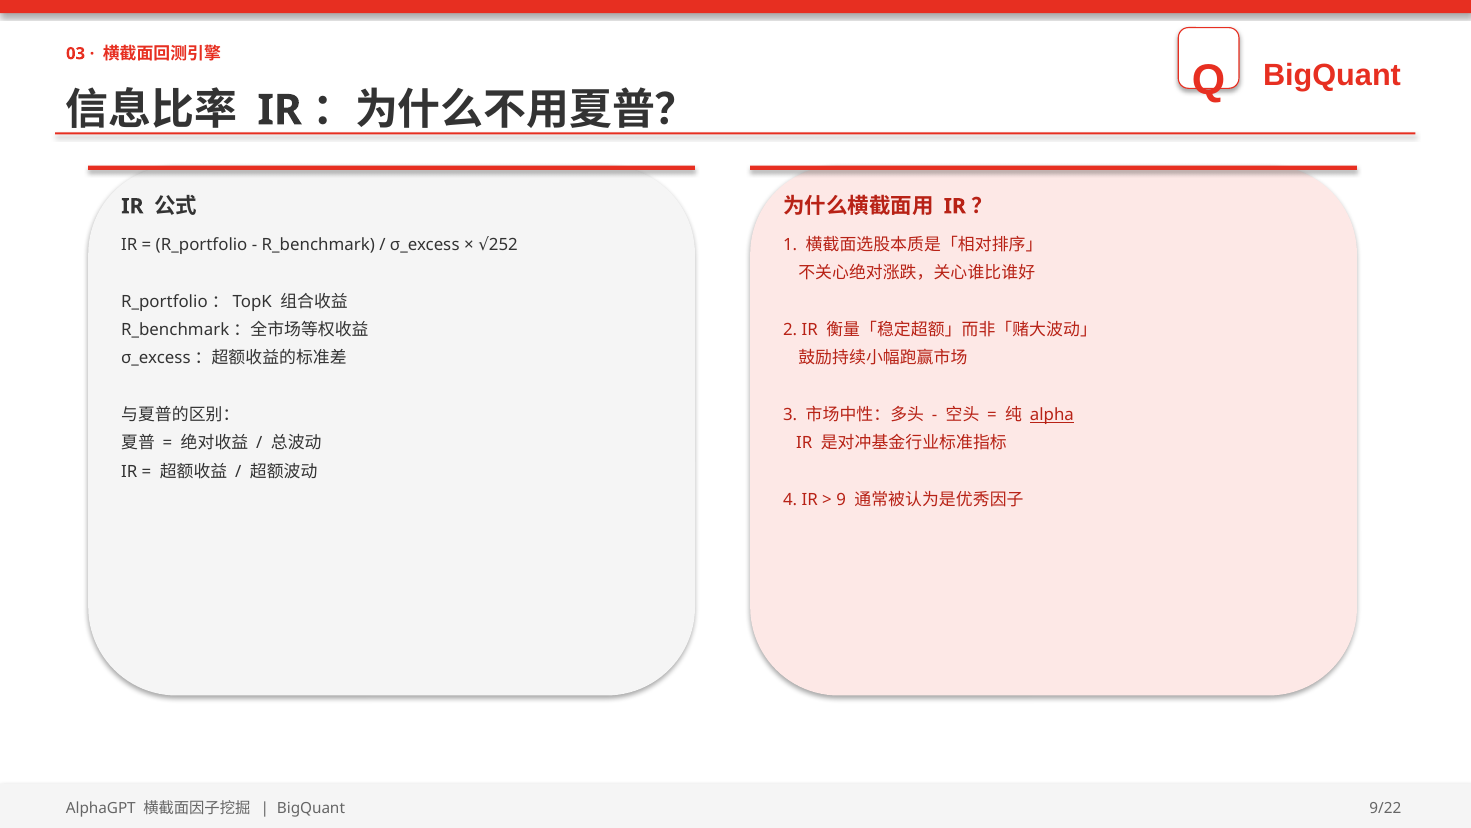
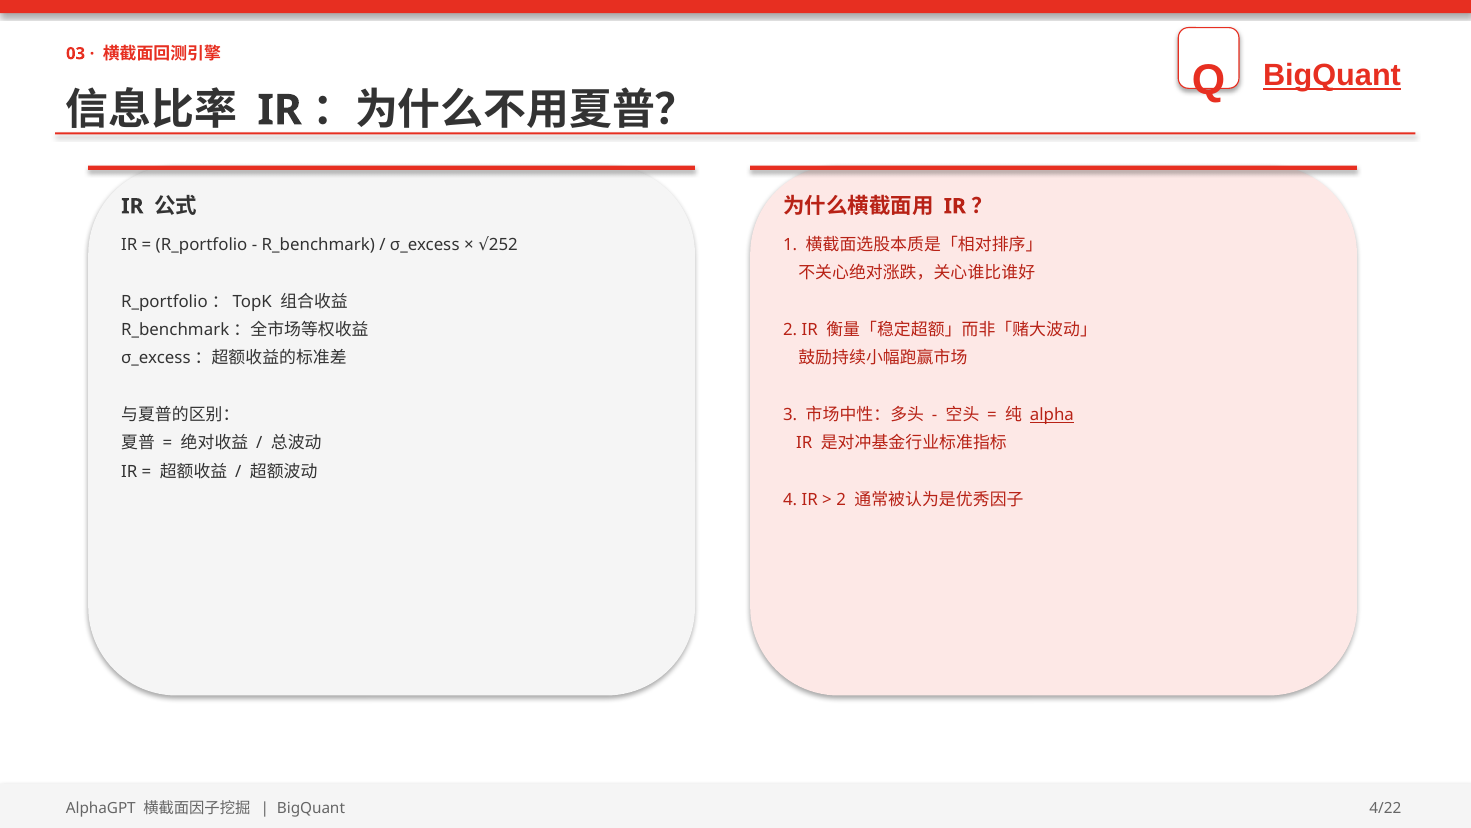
BigQuant at (1332, 76) underline: none -> present
9 at (841, 500): 9 -> 2
9/22: 9/22 -> 4/22
